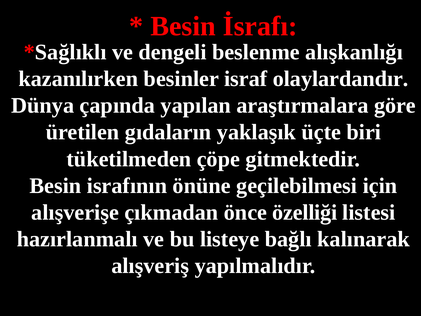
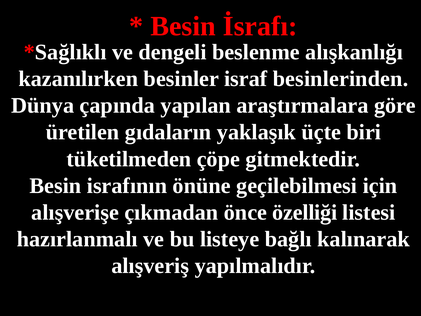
olaylardandır: olaylardandır -> besinlerinden
